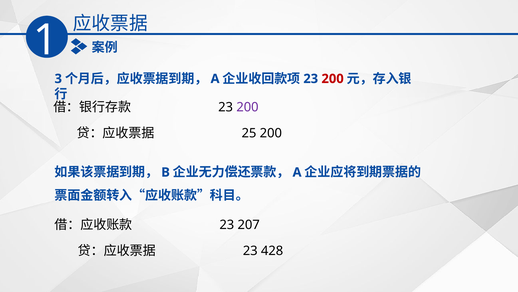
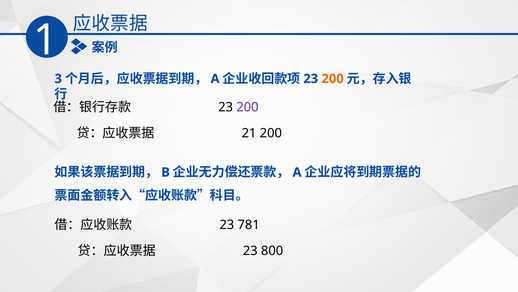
200 at (333, 79) colour: red -> orange
25: 25 -> 21
207: 207 -> 781
428: 428 -> 800
